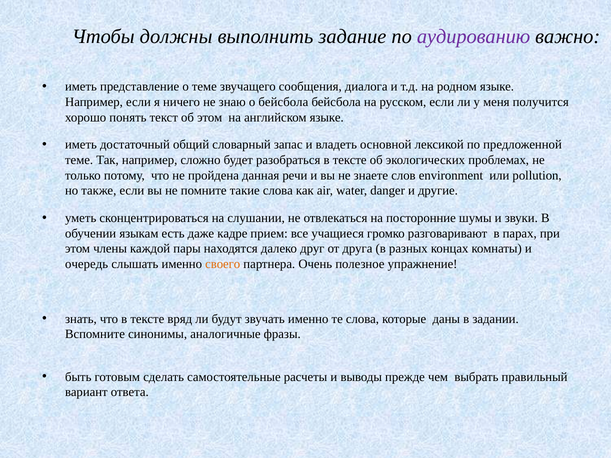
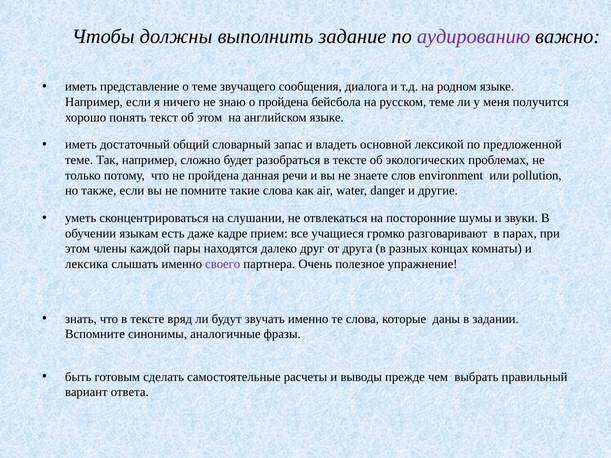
о бейсбола: бейсбола -> пройдена
русском если: если -> теме
очередь: очередь -> лексика
своего colour: orange -> purple
